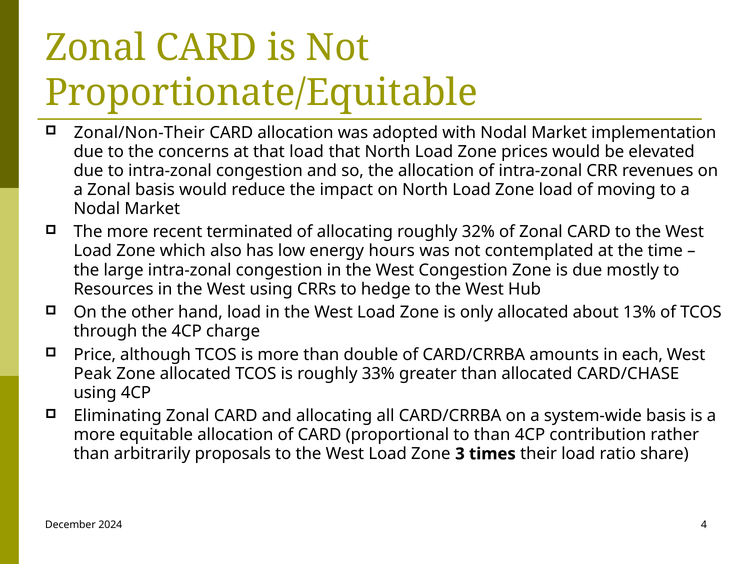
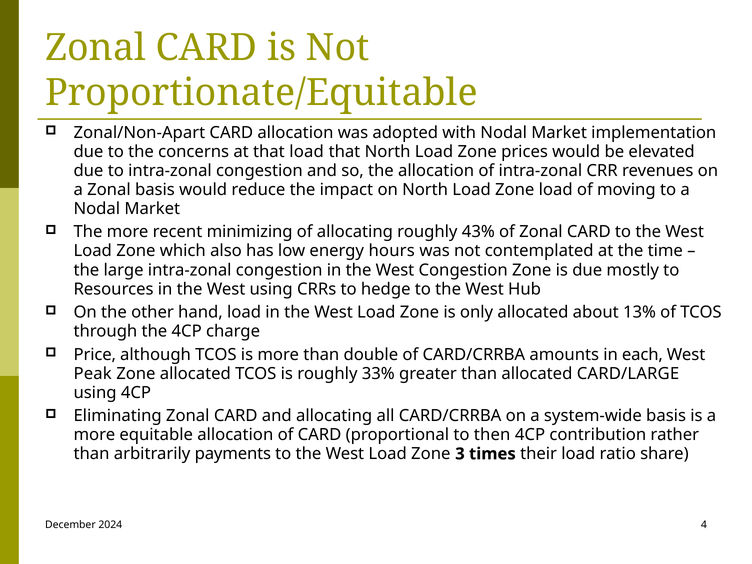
Zonal/Non-Their: Zonal/Non-Their -> Zonal/Non-Apart
terminated: terminated -> minimizing
32%: 32% -> 43%
CARD/CHASE: CARD/CHASE -> CARD/LARGE
to than: than -> then
proposals: proposals -> payments
